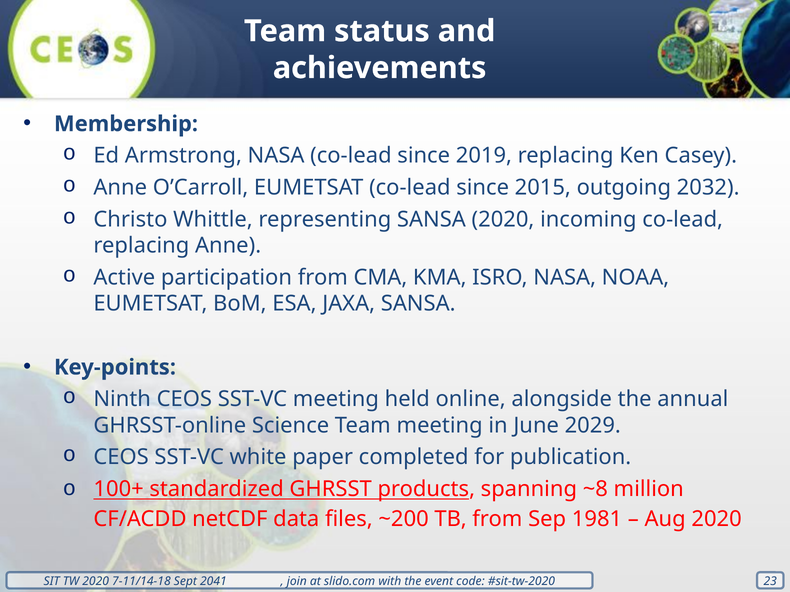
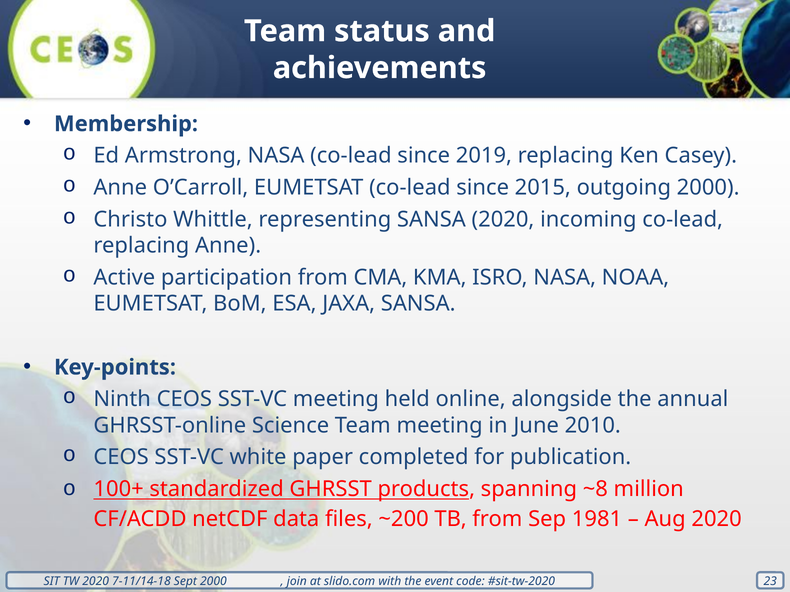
outgoing 2032: 2032 -> 2000
2029: 2029 -> 2010
2041 at (213, 582): 2041 -> 2000
